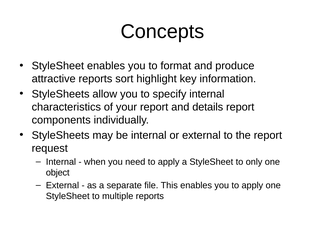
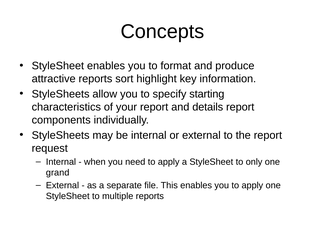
specify internal: internal -> starting
object: object -> grand
